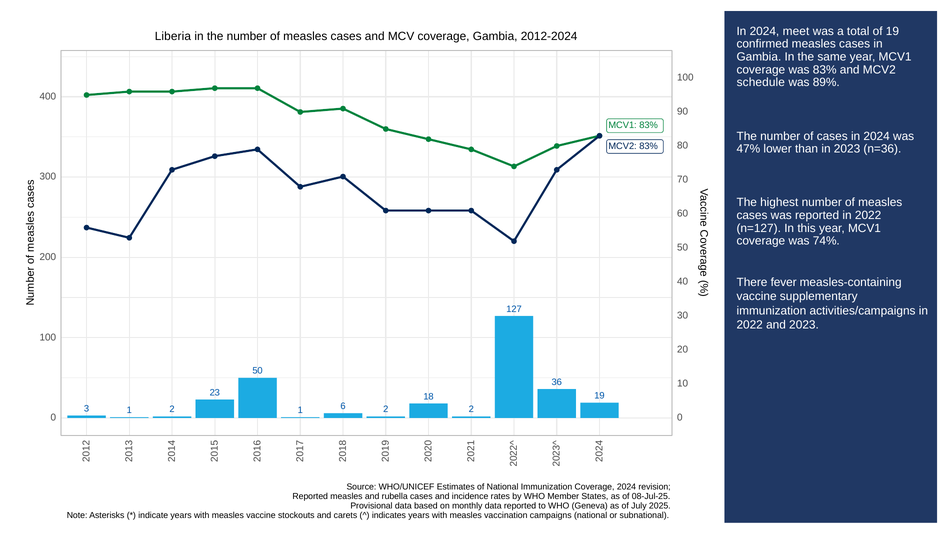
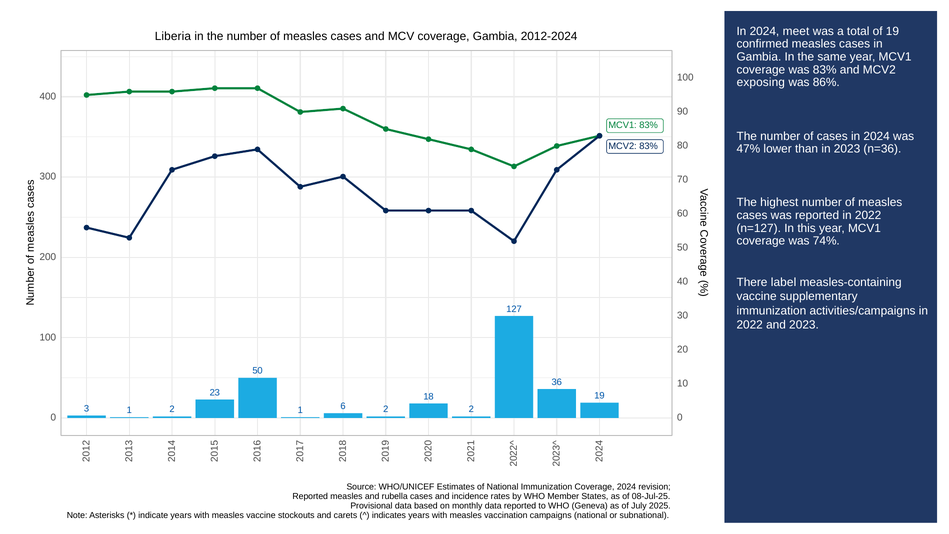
schedule: schedule -> exposing
89%: 89% -> 86%
fever: fever -> label
